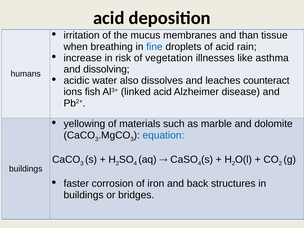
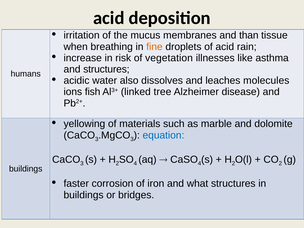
fine colour: blue -> orange
and dissolving: dissolving -> structures
counteract: counteract -> molecules
linked acid: acid -> tree
back: back -> what
